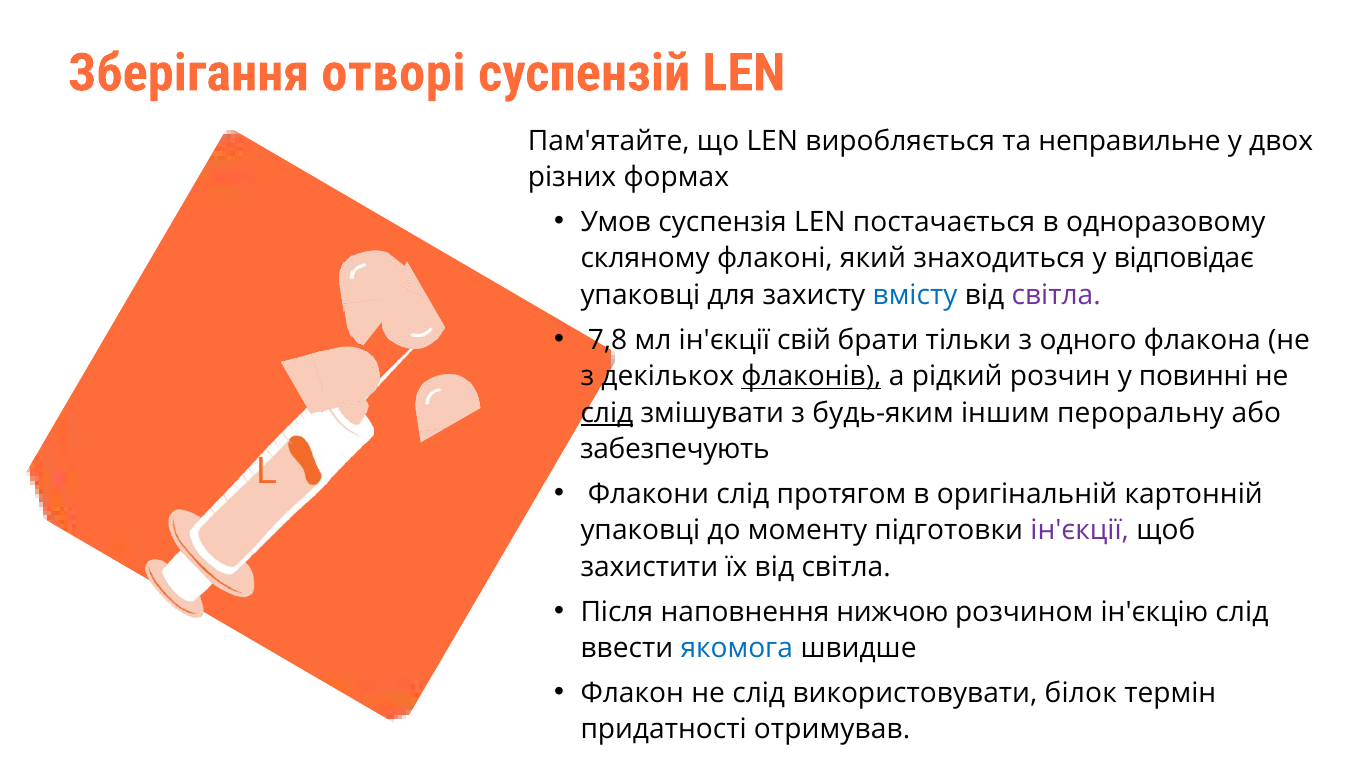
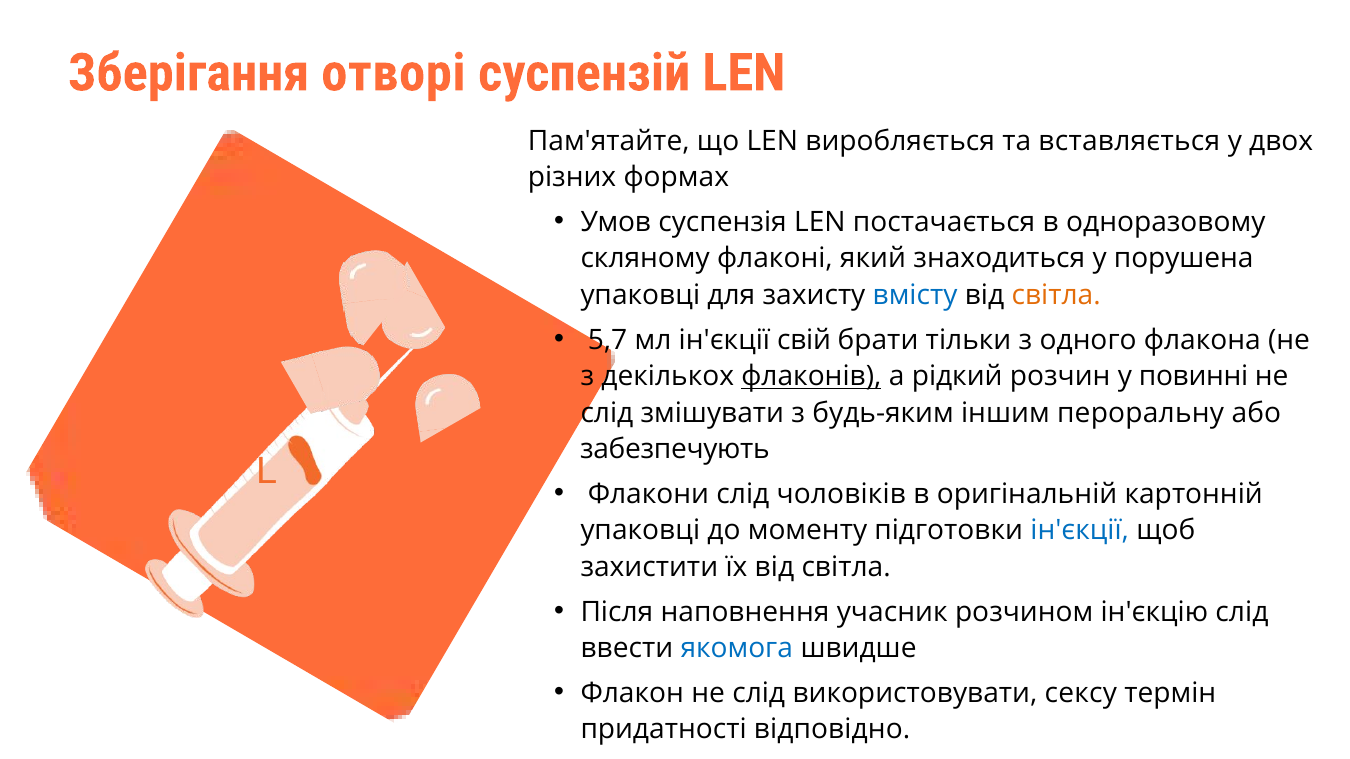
неправильне: неправильне -> вставляється
відповідає: відповідає -> порушена
світла at (1056, 295) colour: purple -> orange
7,8: 7,8 -> 5,7
слід at (607, 413) underline: present -> none
протягом: протягом -> чоловіків
ін'єкції at (1080, 531) colour: purple -> blue
нижчою: нижчою -> учасник
білок: білок -> сексу
отримував: отримував -> відповідно
